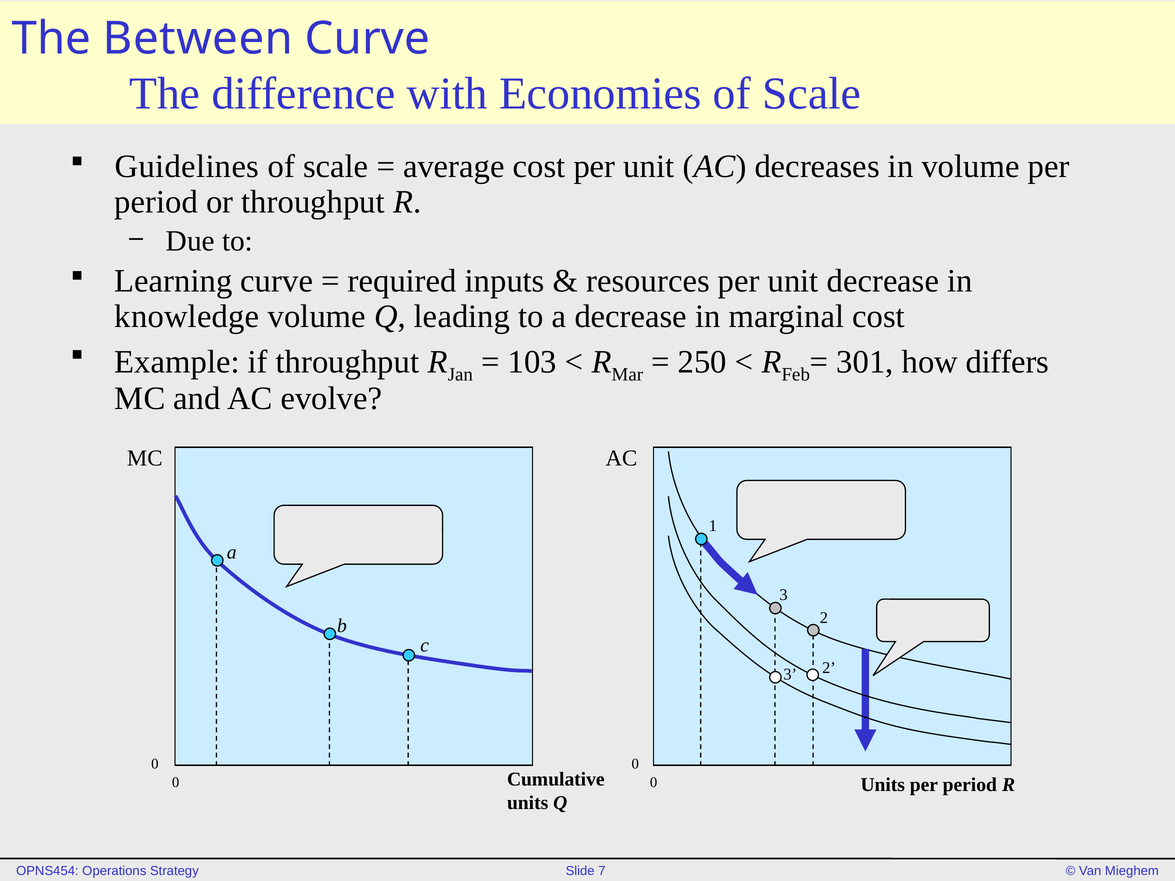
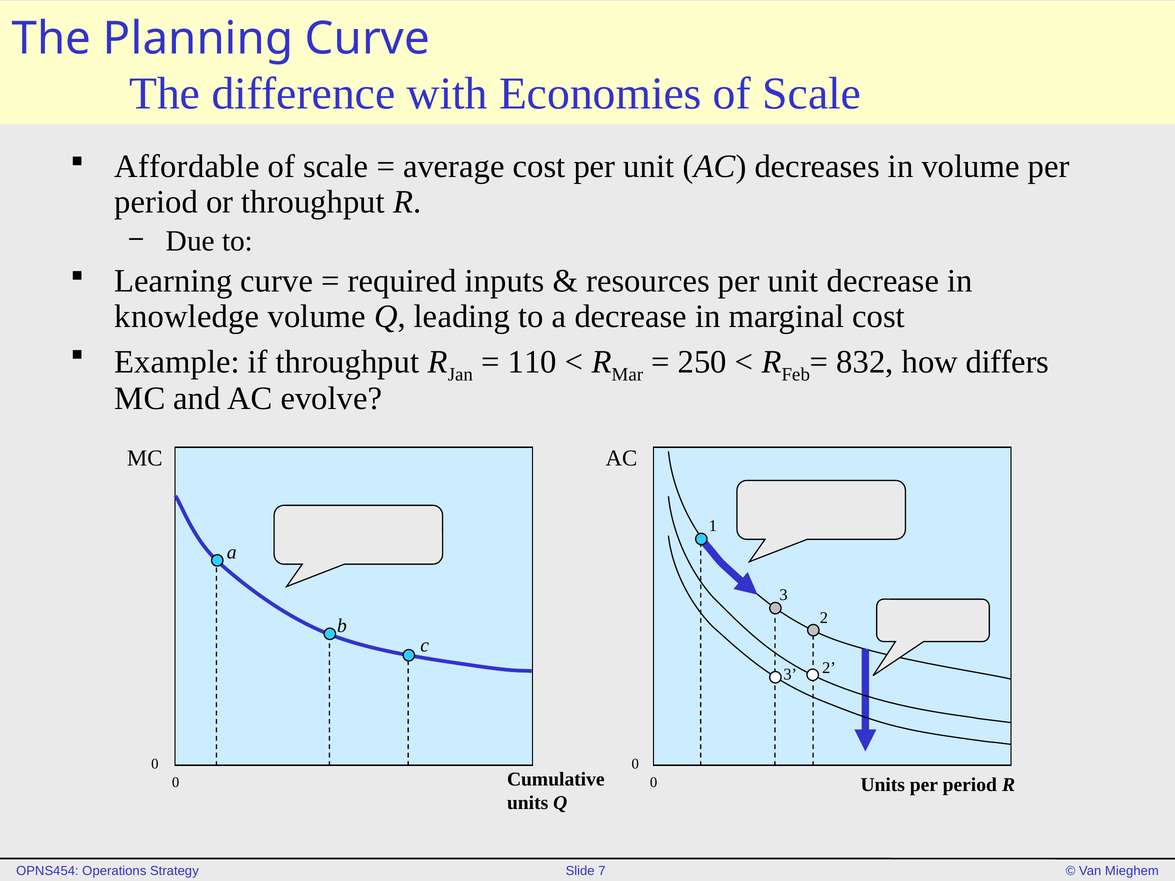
Between: Between -> Planning
Guidelines: Guidelines -> Affordable
103: 103 -> 110
301: 301 -> 832
